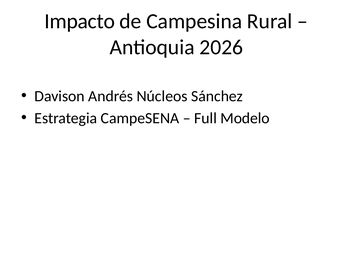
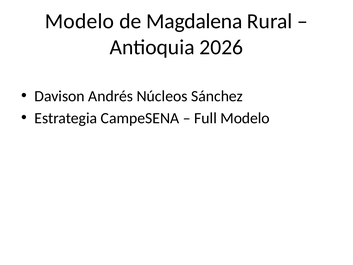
Impacto at (80, 21): Impacto -> Modelo
Campesina: Campesina -> Magdalena
